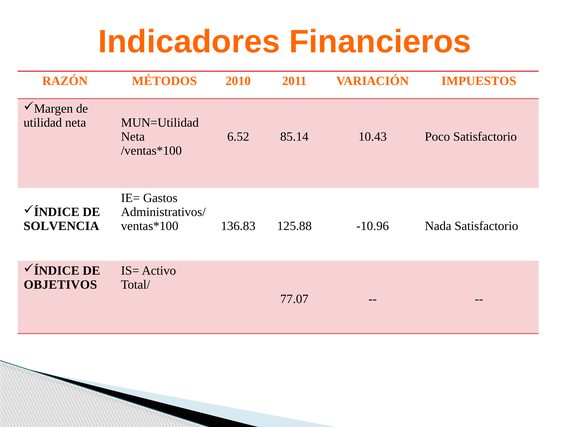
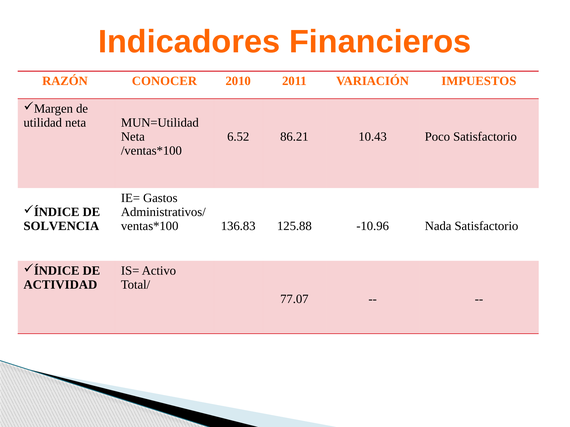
MÉTODOS: MÉTODOS -> CONOCER
85.14: 85.14 -> 86.21
OBJETIVOS: OBJETIVOS -> ACTIVIDAD
